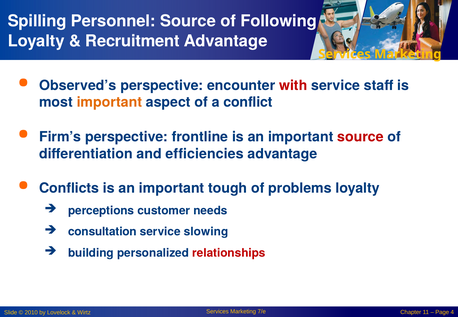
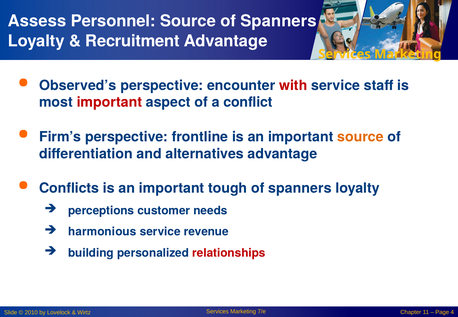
Spilling: Spilling -> Assess
Source of Following: Following -> Spanners
important at (109, 102) colour: orange -> red
source at (360, 137) colour: red -> orange
efficiencies: efficiencies -> alternatives
problems at (300, 188): problems -> spanners
consultation: consultation -> harmonious
slowing: slowing -> revenue
